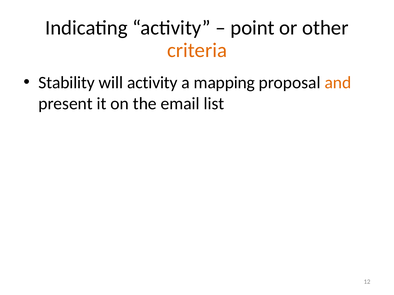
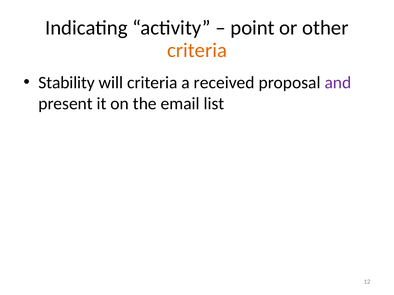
will activity: activity -> criteria
mapping: mapping -> received
and colour: orange -> purple
